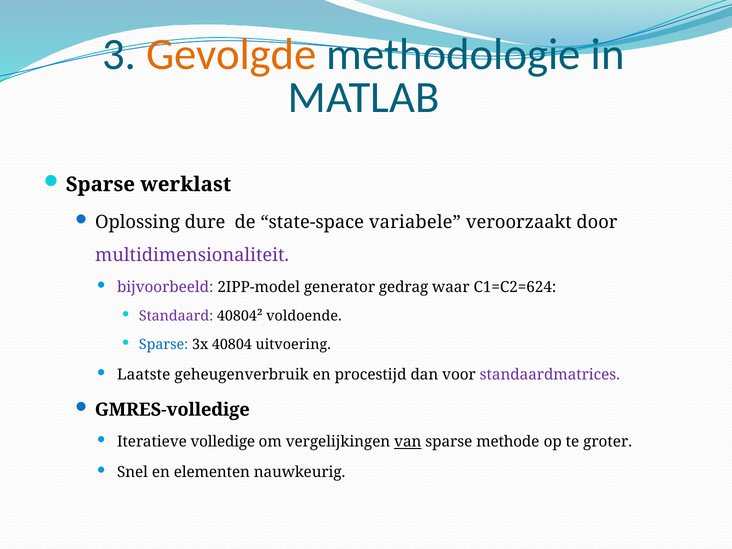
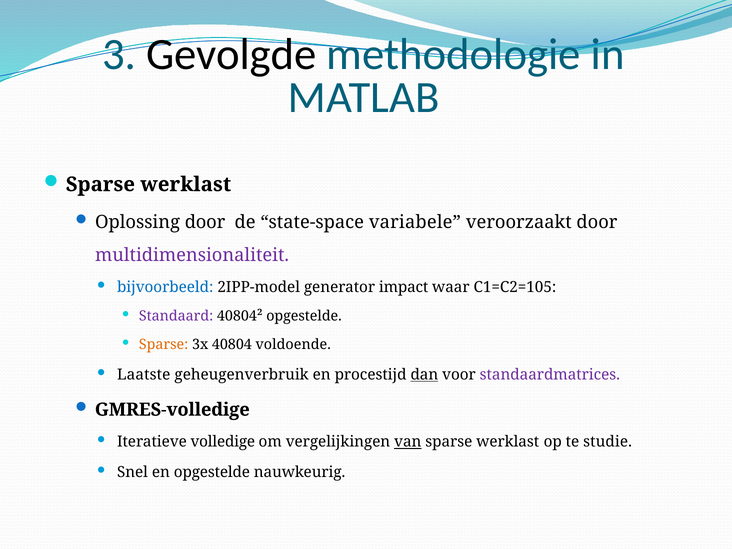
Gevolgde colour: orange -> black
Oplossing dure: dure -> door
bijvoorbeeld colour: purple -> blue
gedrag: gedrag -> impact
C1=C2=624: C1=C2=624 -> C1=C2=105
40804² voldoende: voldoende -> opgestelde
Sparse at (164, 345) colour: blue -> orange
uitvoering: uitvoering -> voldoende
dan underline: none -> present
methode at (508, 442): methode -> werklast
groter: groter -> studie
en elementen: elementen -> opgestelde
